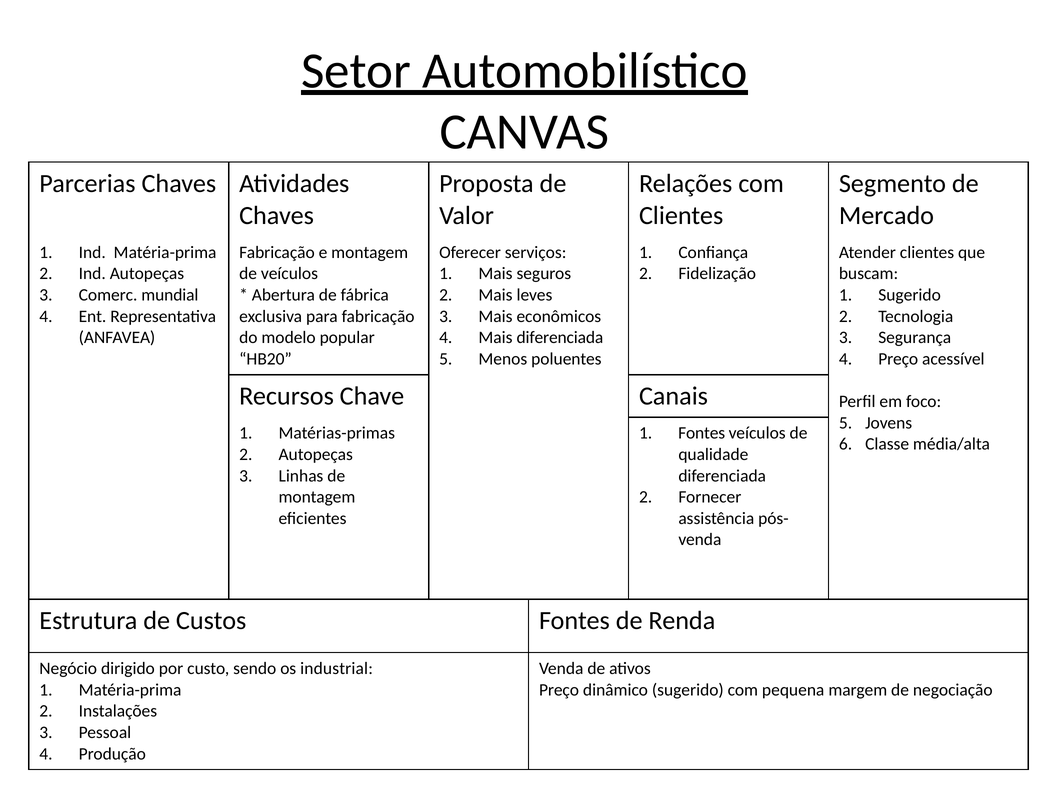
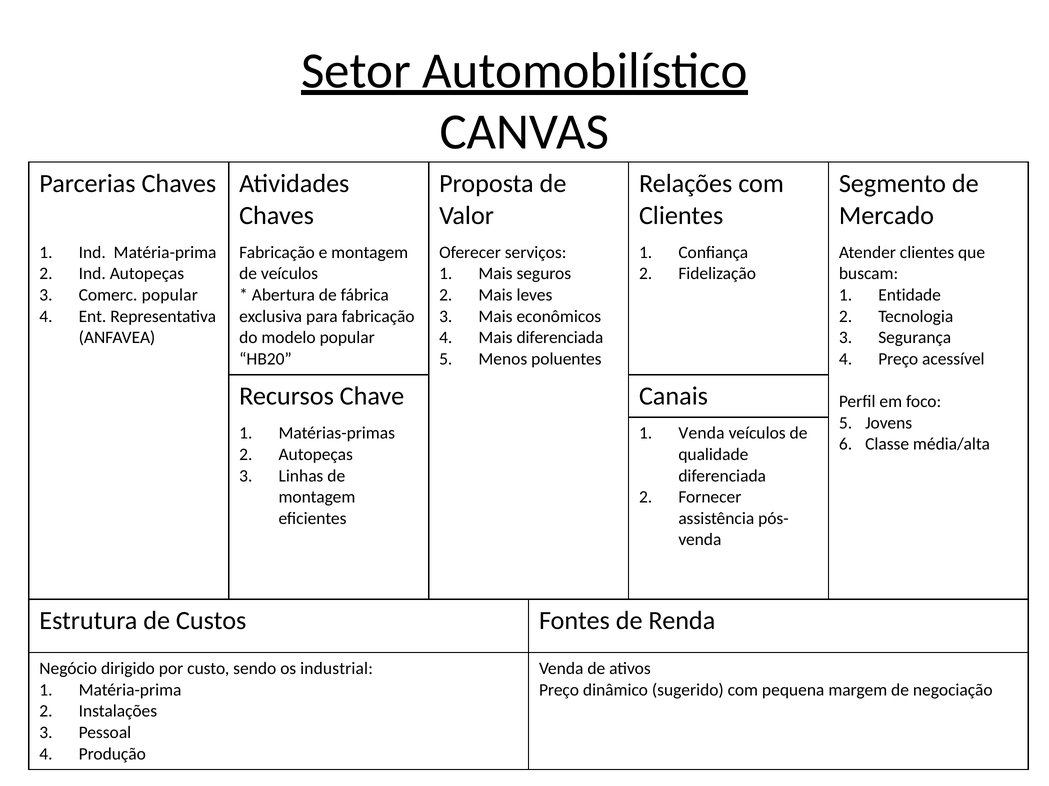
Comerc mundial: mundial -> popular
Sugerido at (910, 295): Sugerido -> Entidade
Fontes at (702, 434): Fontes -> Venda
